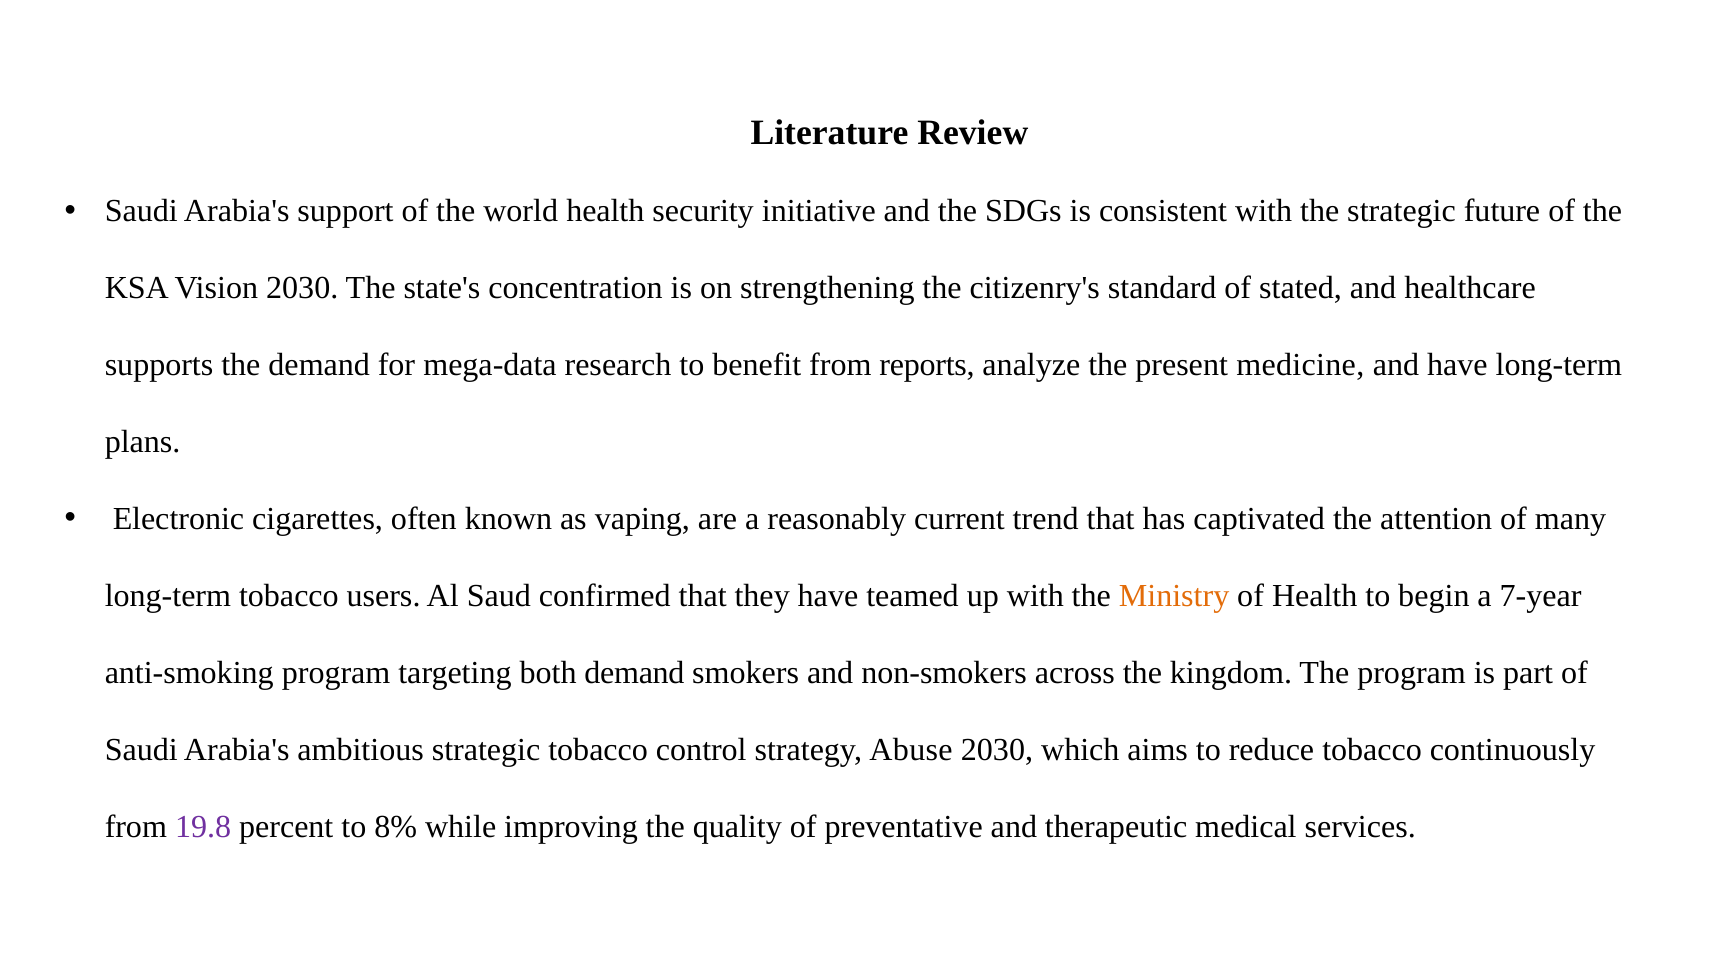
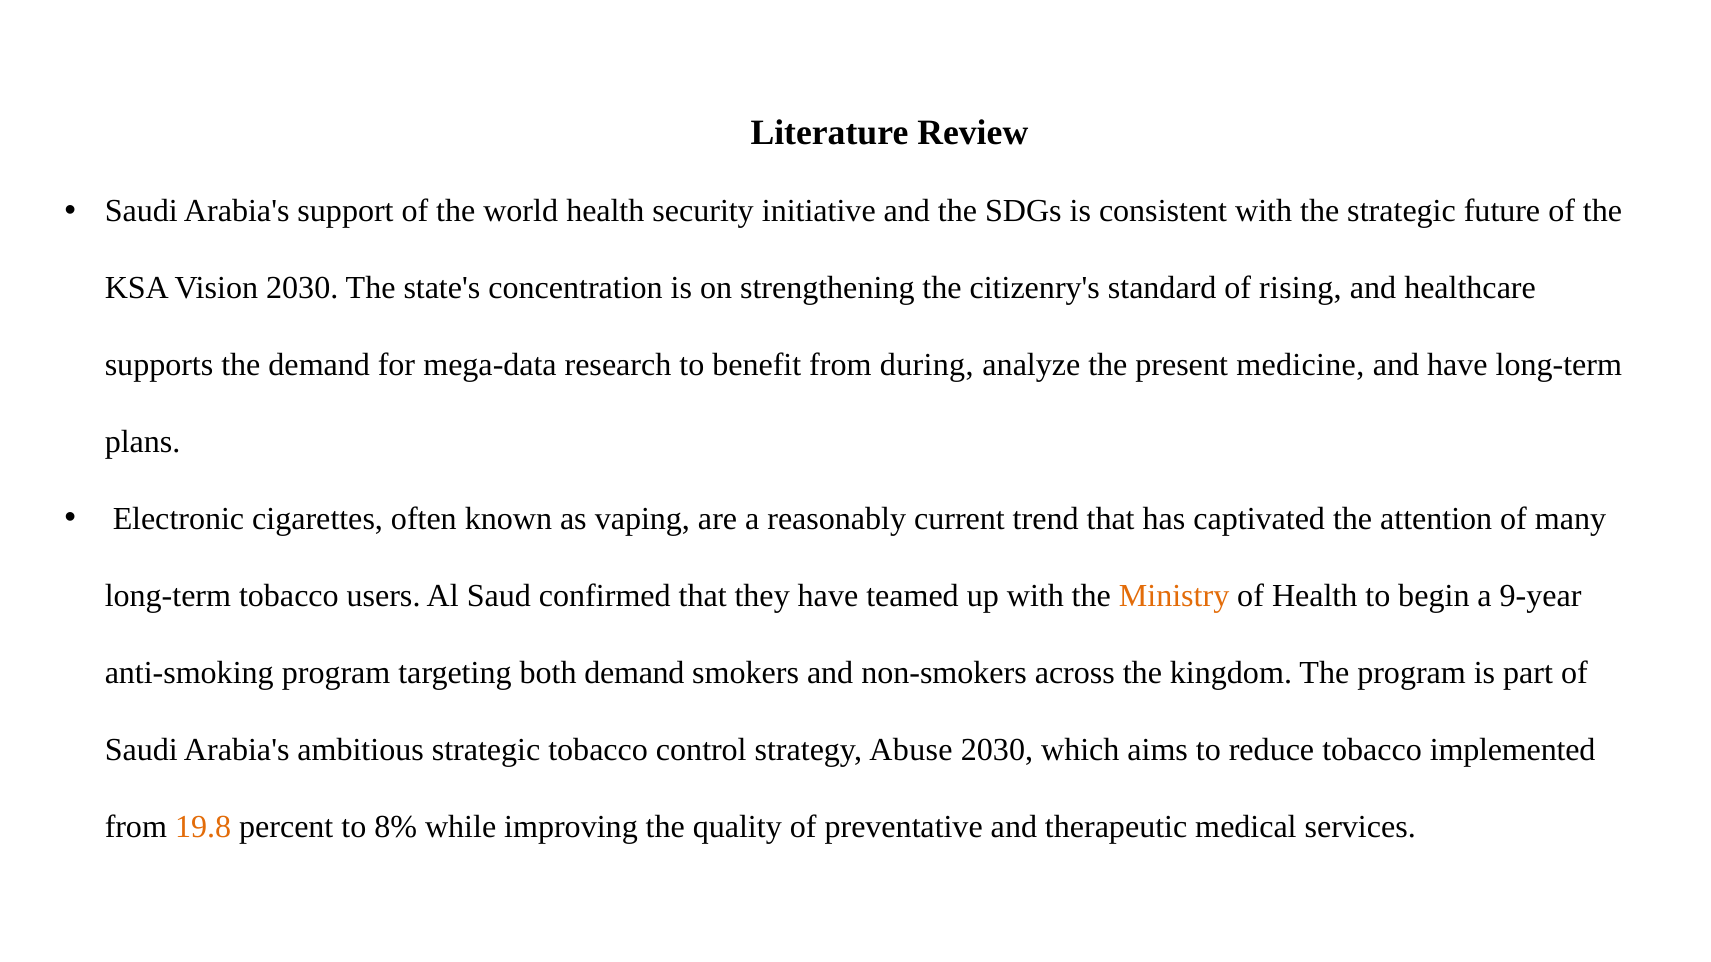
stated: stated -> rising
reports: reports -> during
7-year: 7-year -> 9-year
continuously: continuously -> implemented
19.8 colour: purple -> orange
